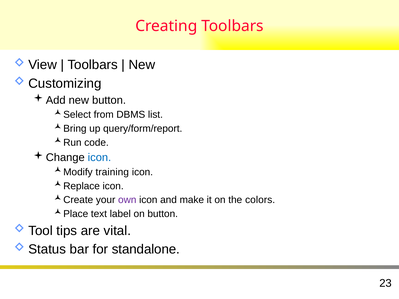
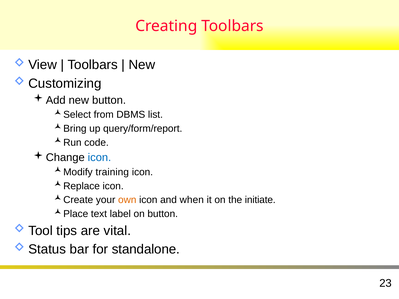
own colour: purple -> orange
make: make -> when
colors: colors -> initiate
